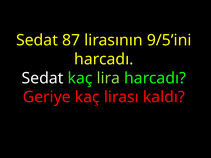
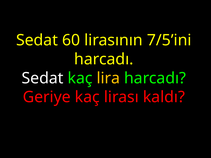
87: 87 -> 60
9/5’ini: 9/5’ini -> 7/5’ini
lira colour: light green -> yellow
